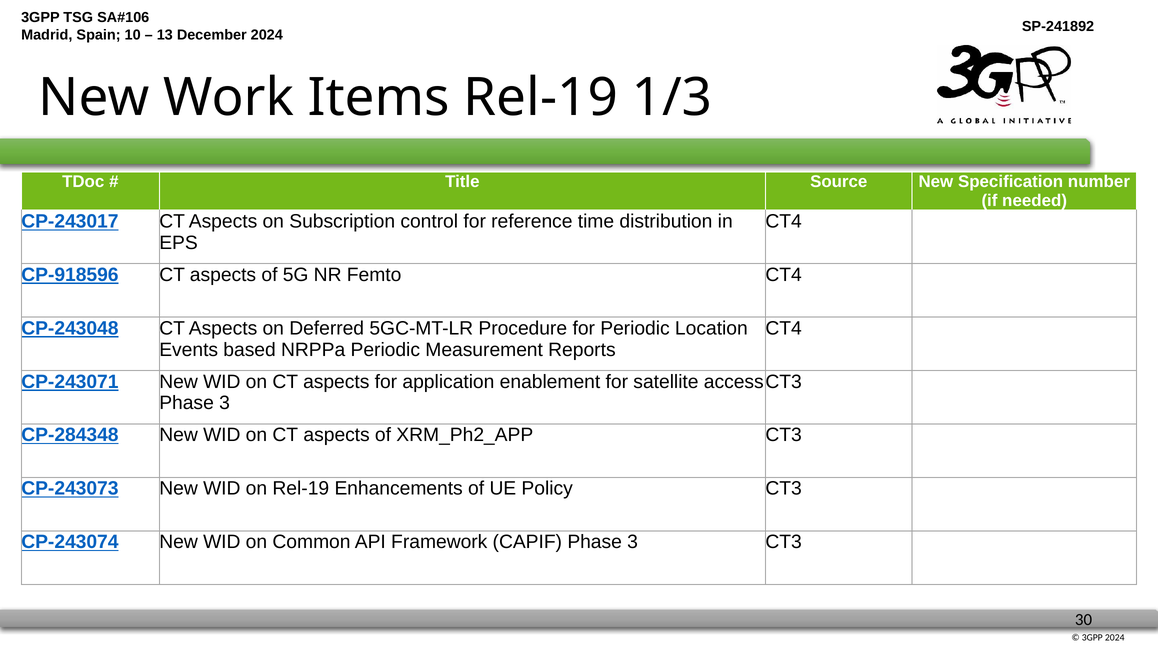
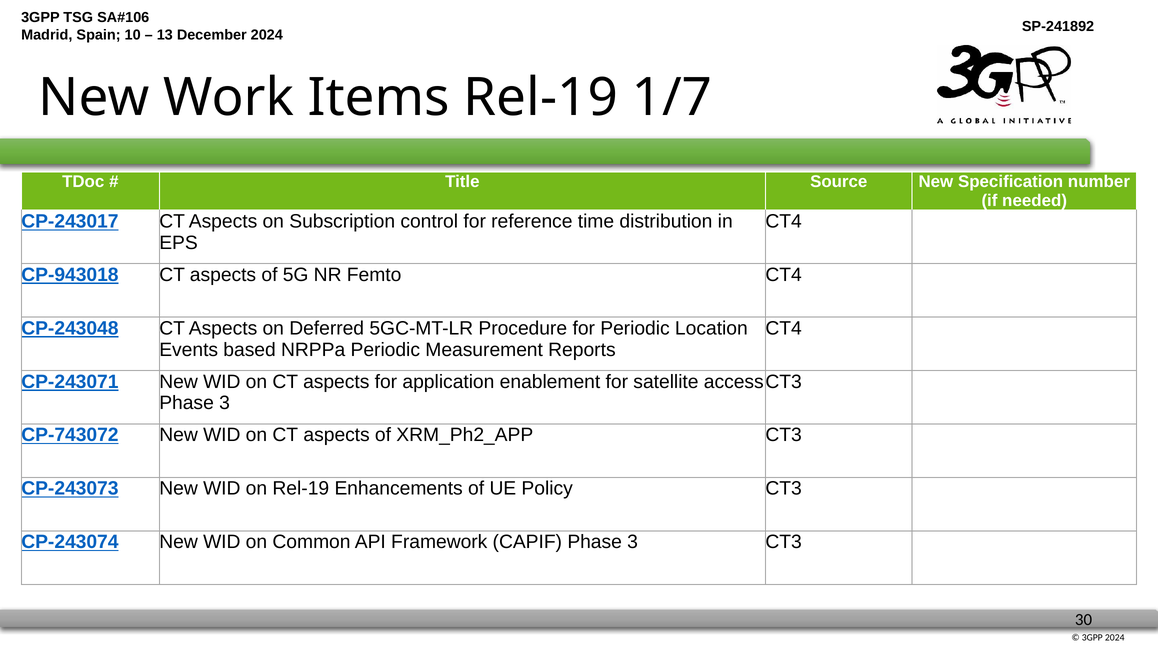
1/3: 1/3 -> 1/7
CP-918596: CP-918596 -> CP-943018
CP-284348: CP-284348 -> CP-743072
